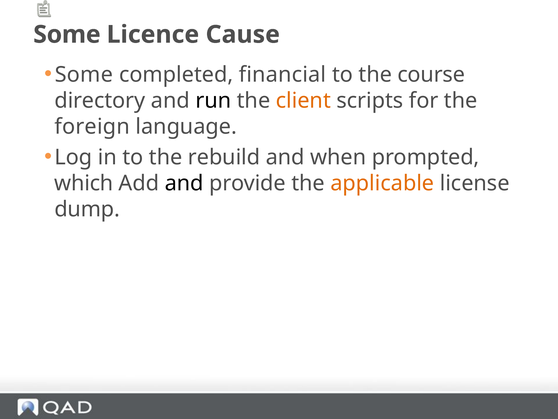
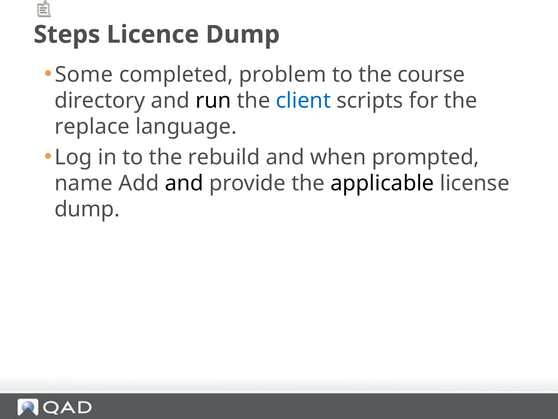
Some at (67, 34): Some -> Steps
Licence Cause: Cause -> Dump
financial: financial -> problem
client colour: orange -> blue
foreign: foreign -> replace
which: which -> name
applicable colour: orange -> black
